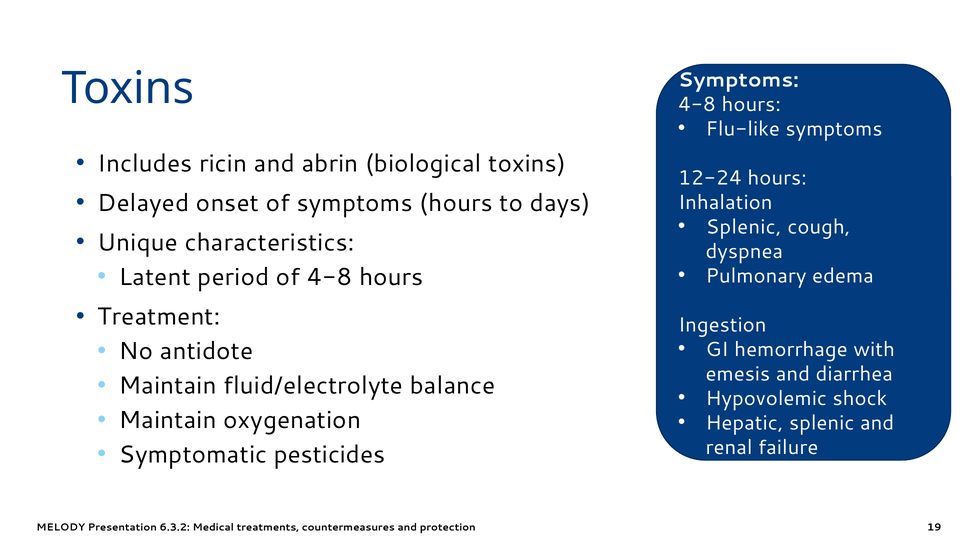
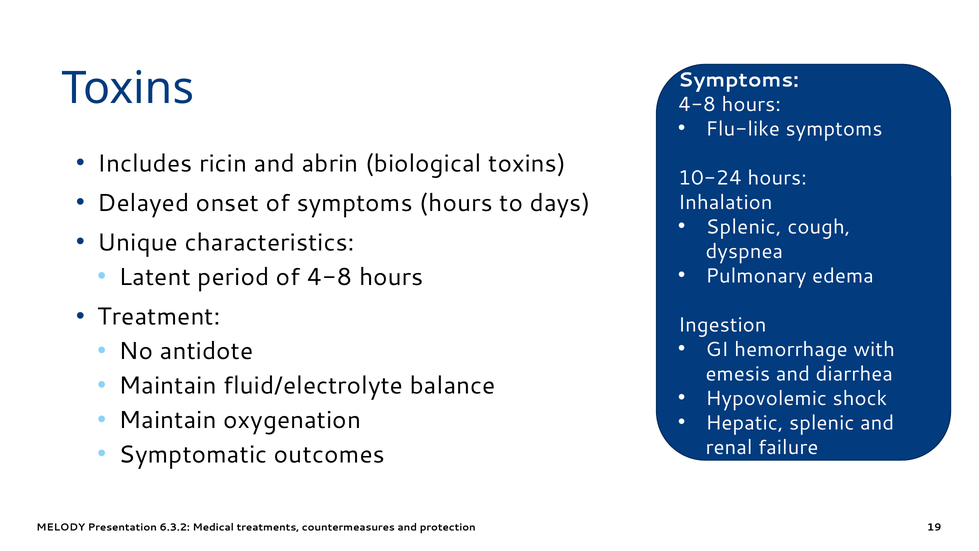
12-24: 12-24 -> 10-24
pesticides: pesticides -> outcomes
